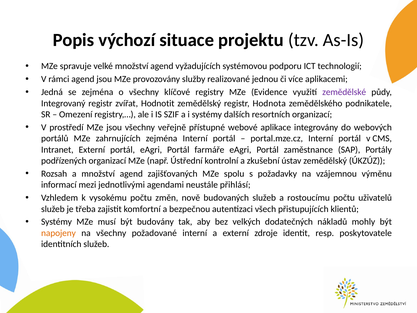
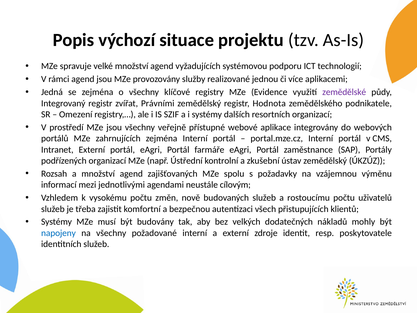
Hodnotit: Hodnotit -> Právními
přihlásí: přihlásí -> cílovým
napojeny colour: orange -> blue
